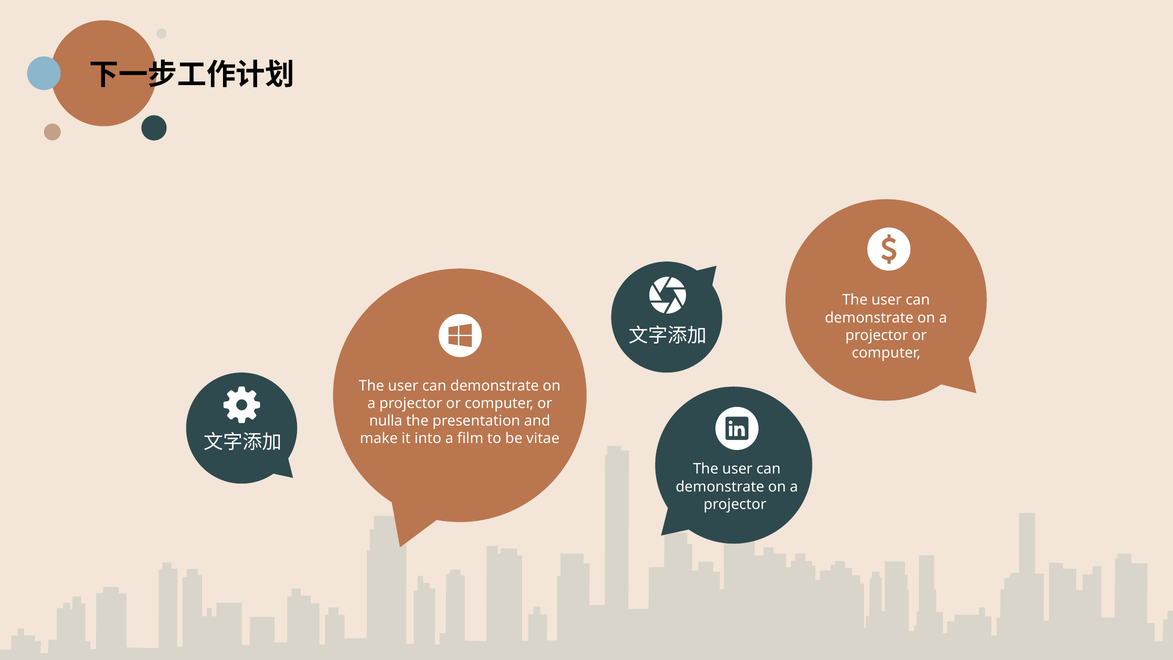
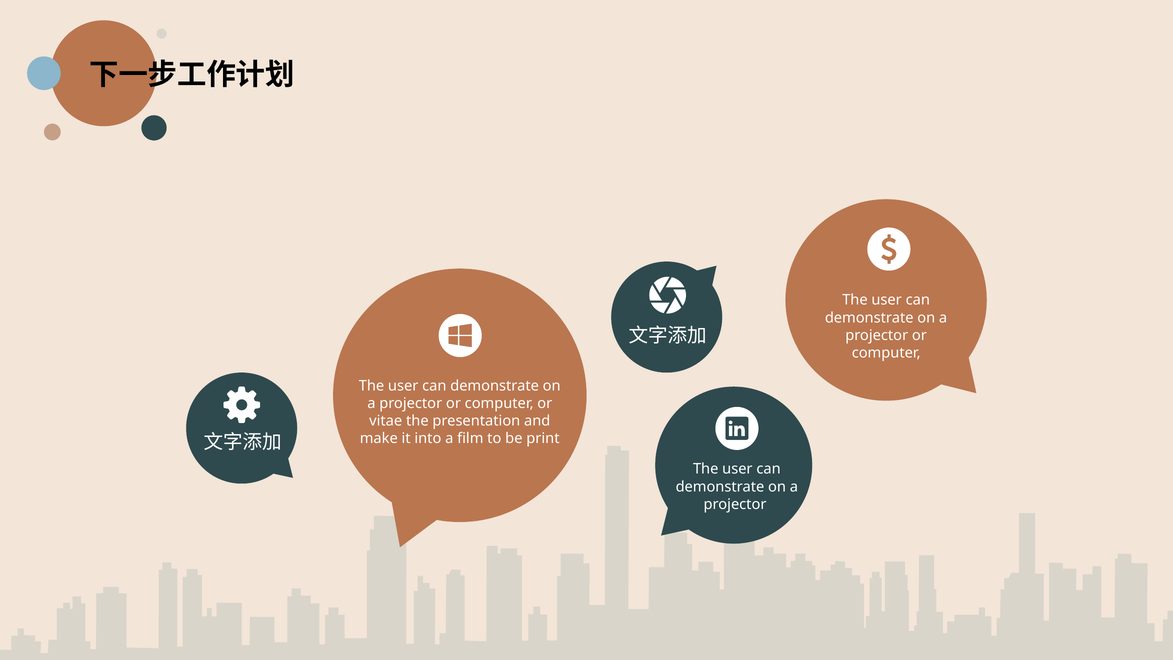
nulla: nulla -> vitae
vitae: vitae -> print
